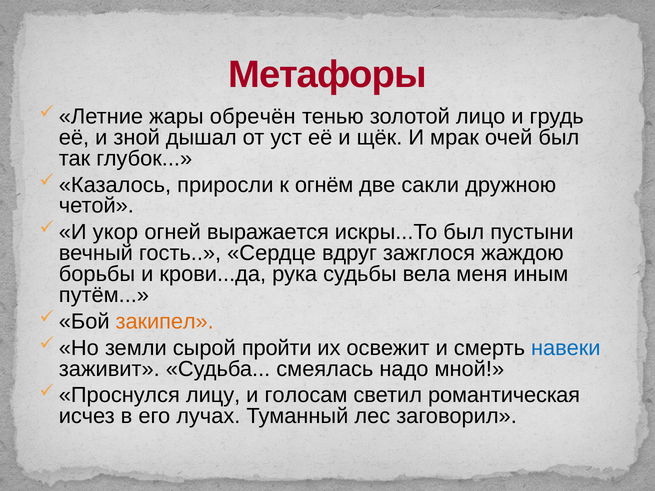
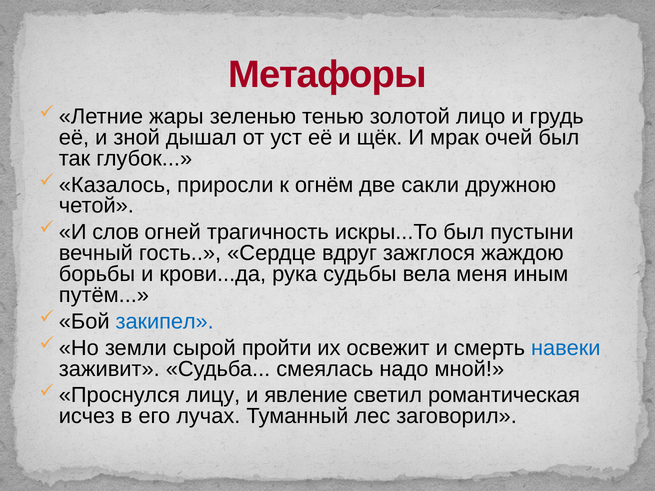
обречён: обречён -> зеленью
укор: укор -> слов
выражается: выражается -> трагичность
закипел colour: orange -> blue
голосам: голосам -> явление
